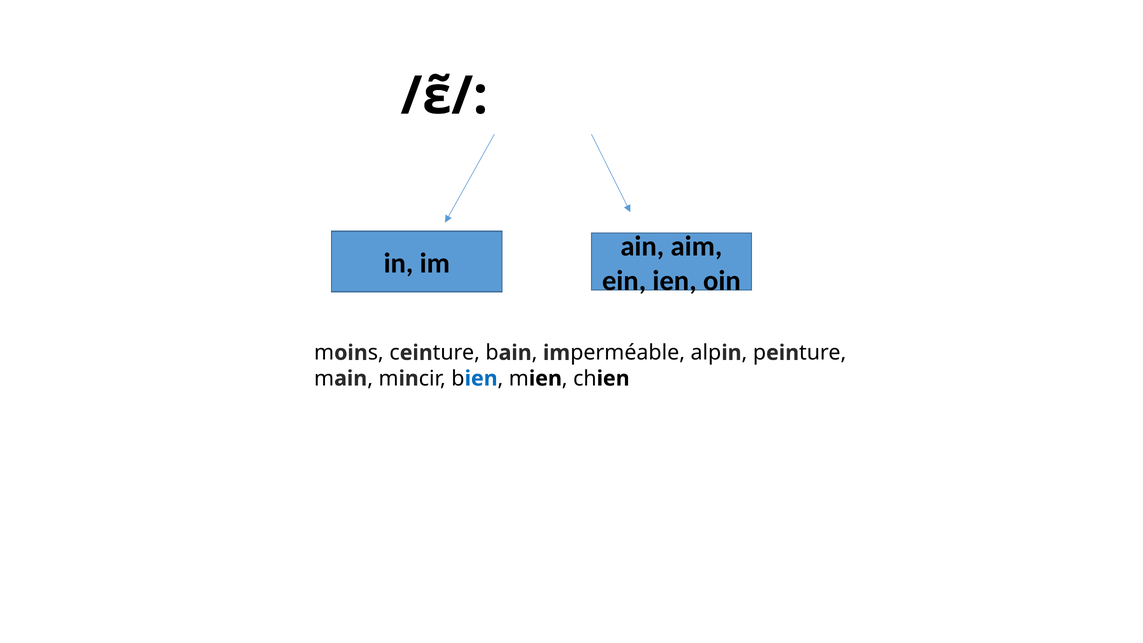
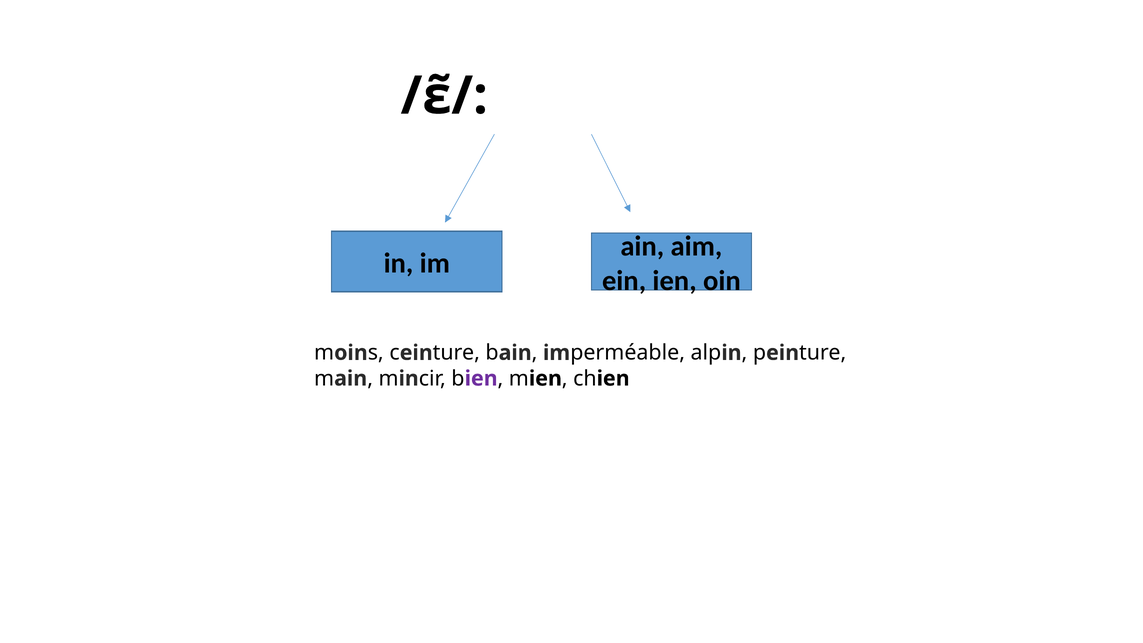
ien at (481, 378) colour: blue -> purple
